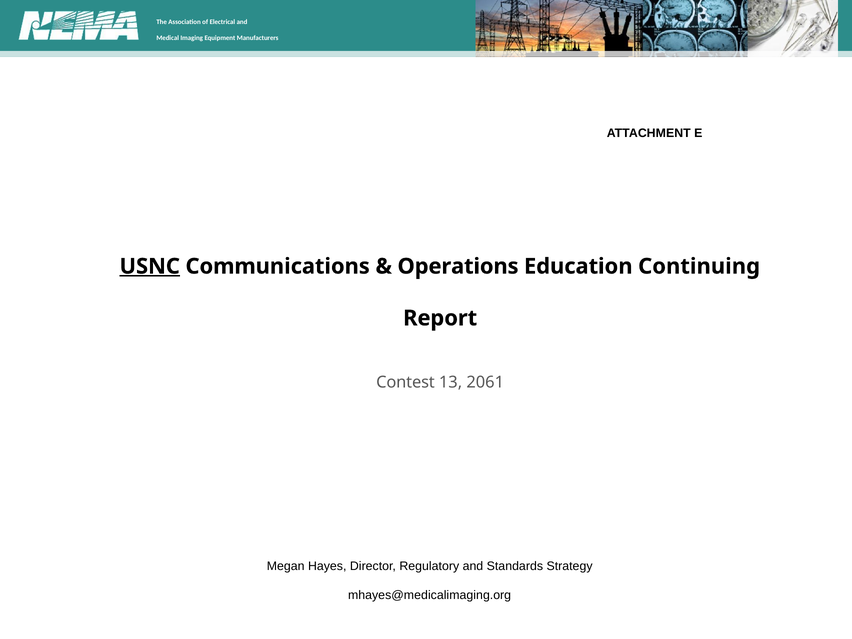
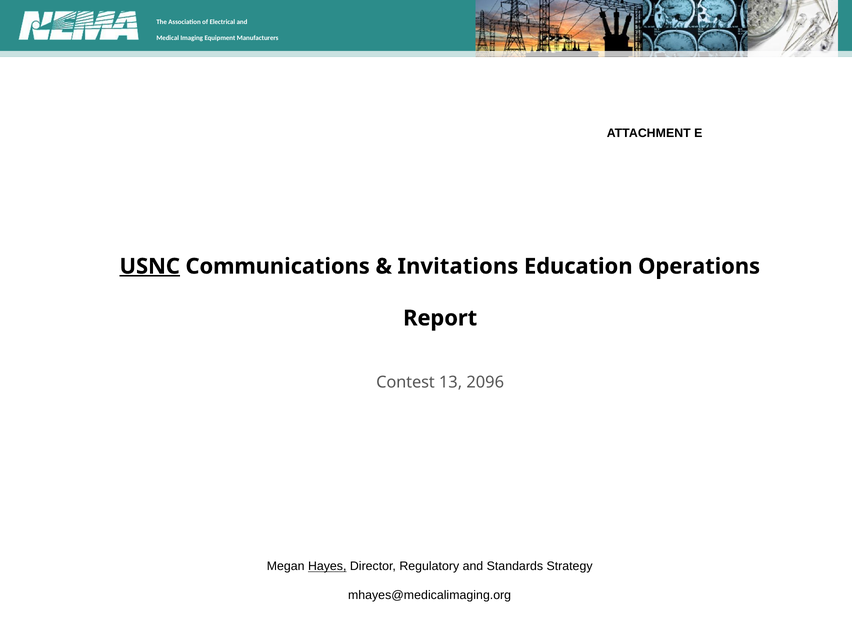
Operations: Operations -> Invitations
Continuing: Continuing -> Operations
2061: 2061 -> 2096
Hayes underline: none -> present
